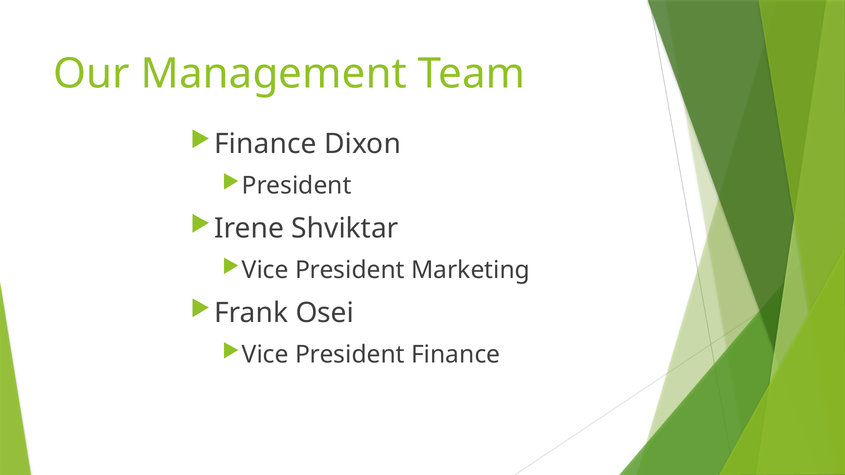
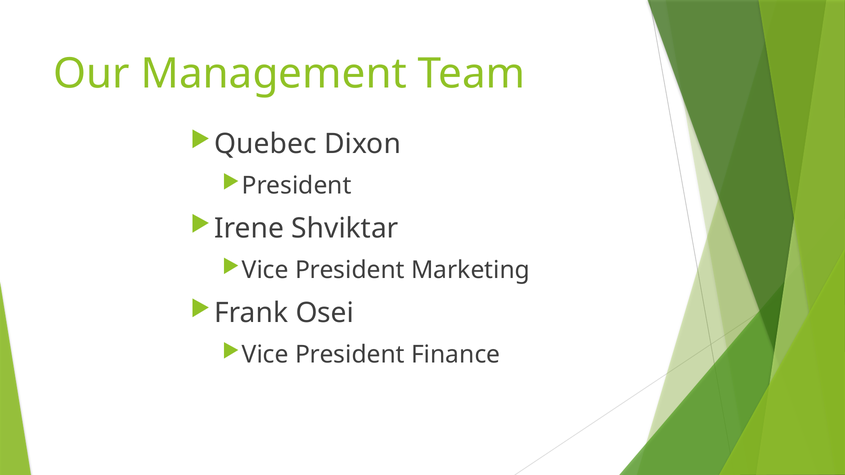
Finance at (266, 144): Finance -> Quebec
